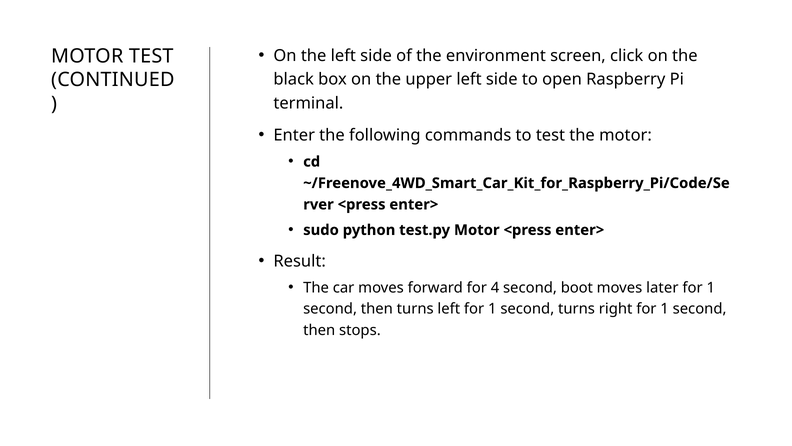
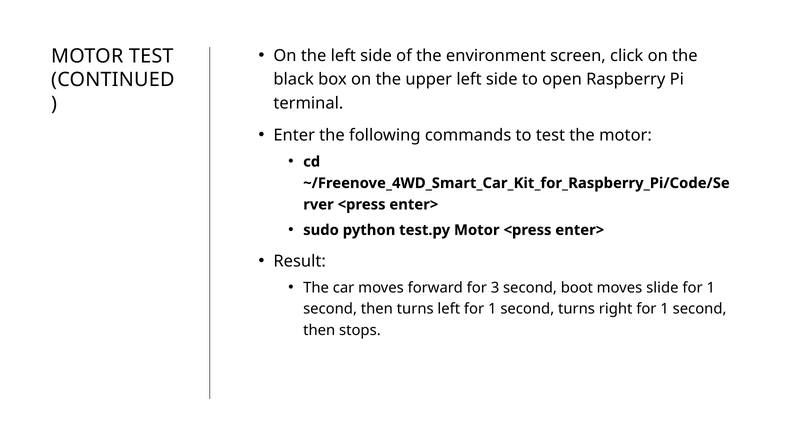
4: 4 -> 3
later: later -> slide
